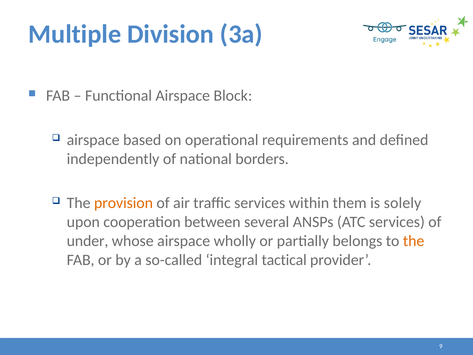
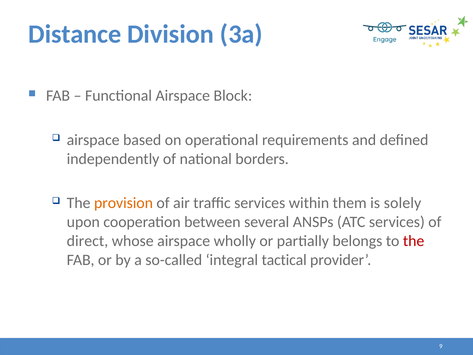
Multiple: Multiple -> Distance
under: under -> direct
the at (414, 241) colour: orange -> red
